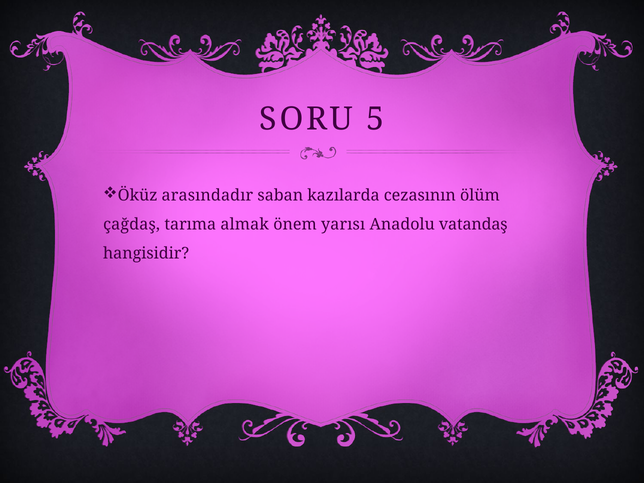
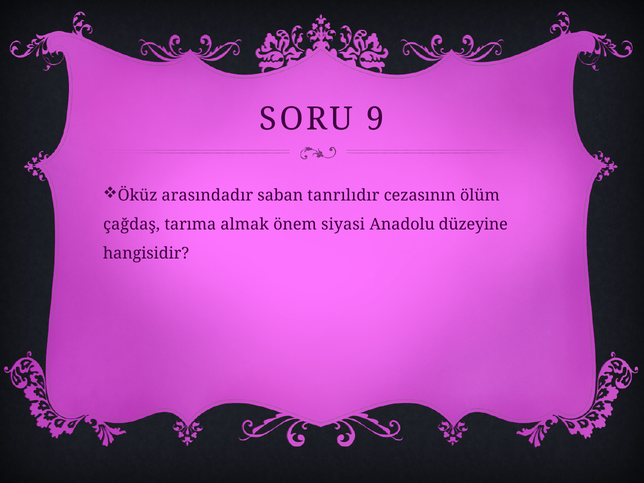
5: 5 -> 9
kazılarda: kazılarda -> tanrılıdır
yarısı: yarısı -> siyasi
vatandaş: vatandaş -> düzeyine
